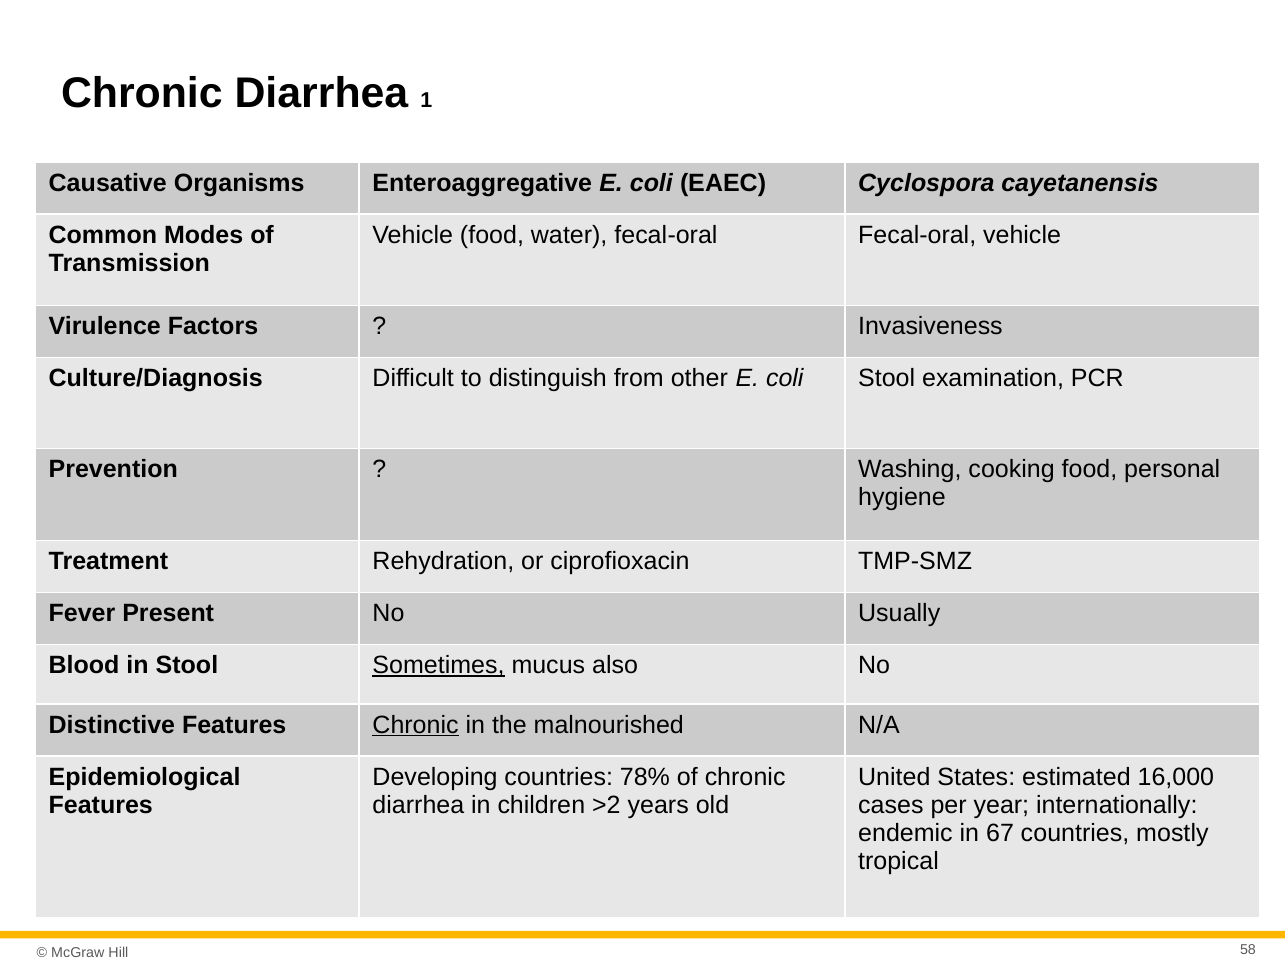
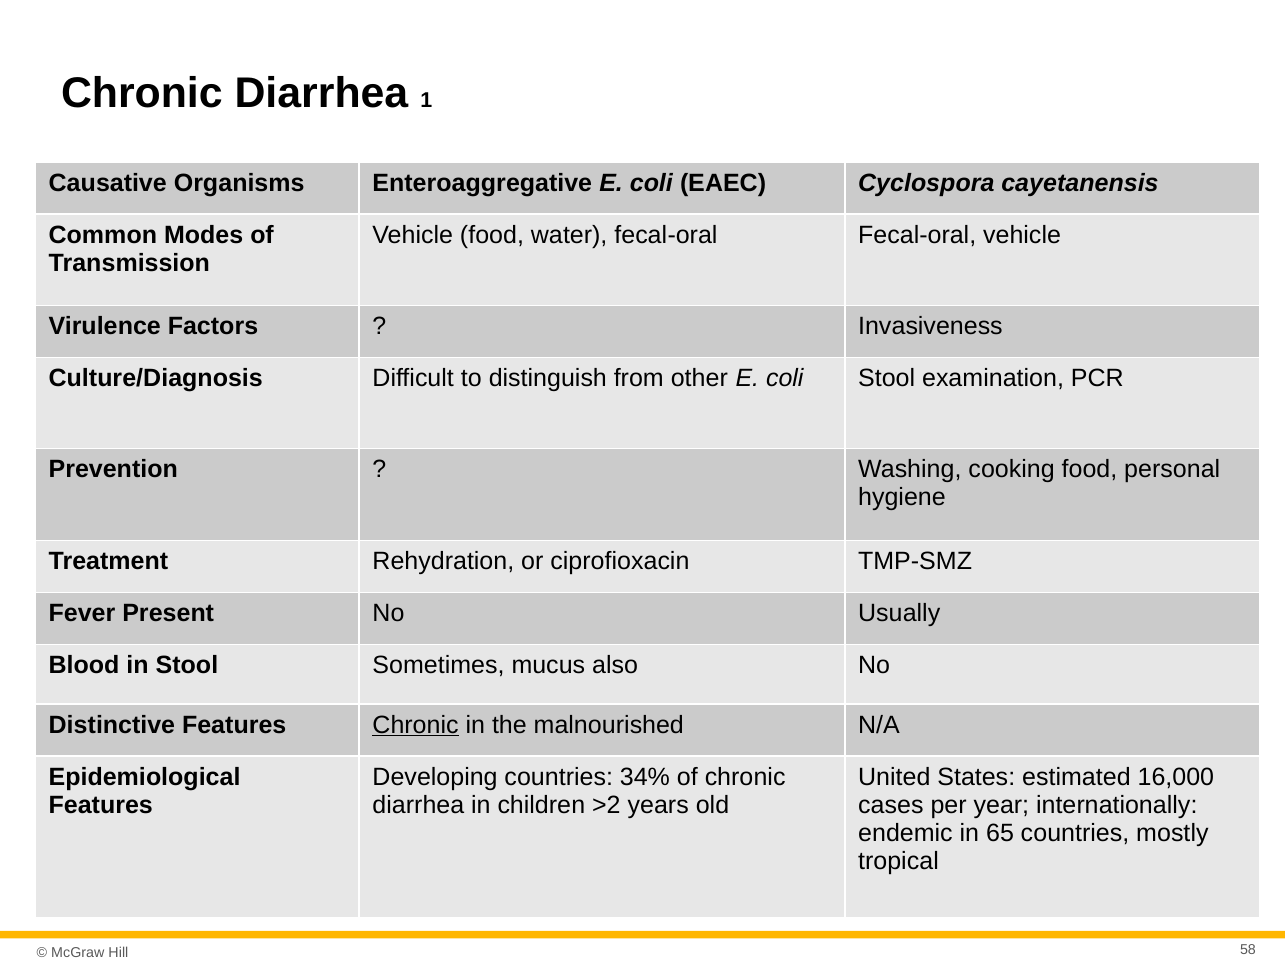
Sometimes underline: present -> none
78%: 78% -> 34%
67: 67 -> 65
